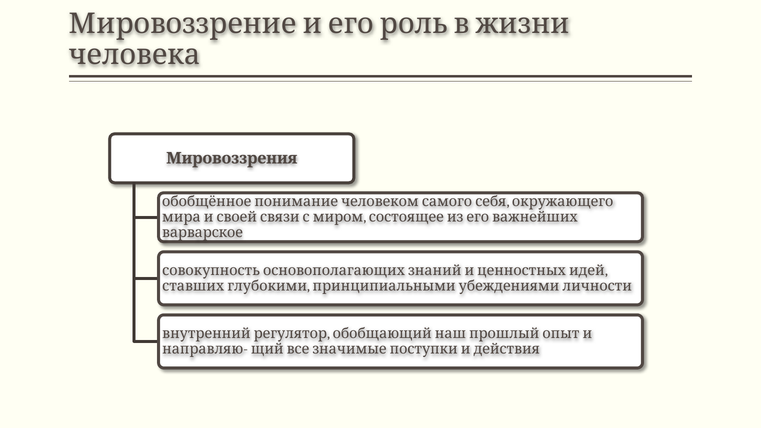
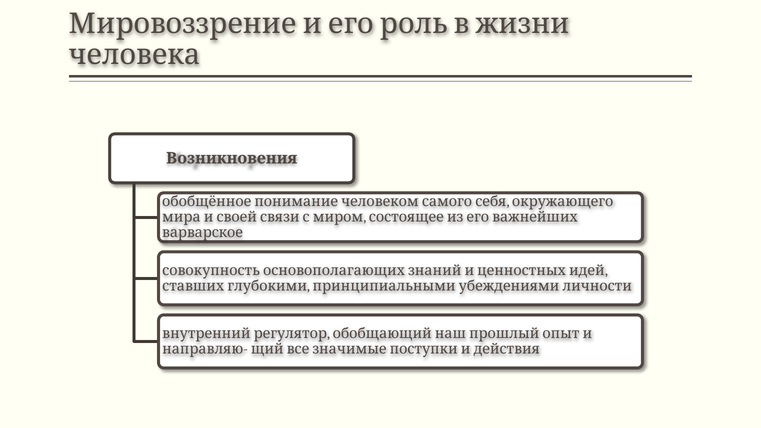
Мировоззрения: Мировоззрения -> Возникновения
